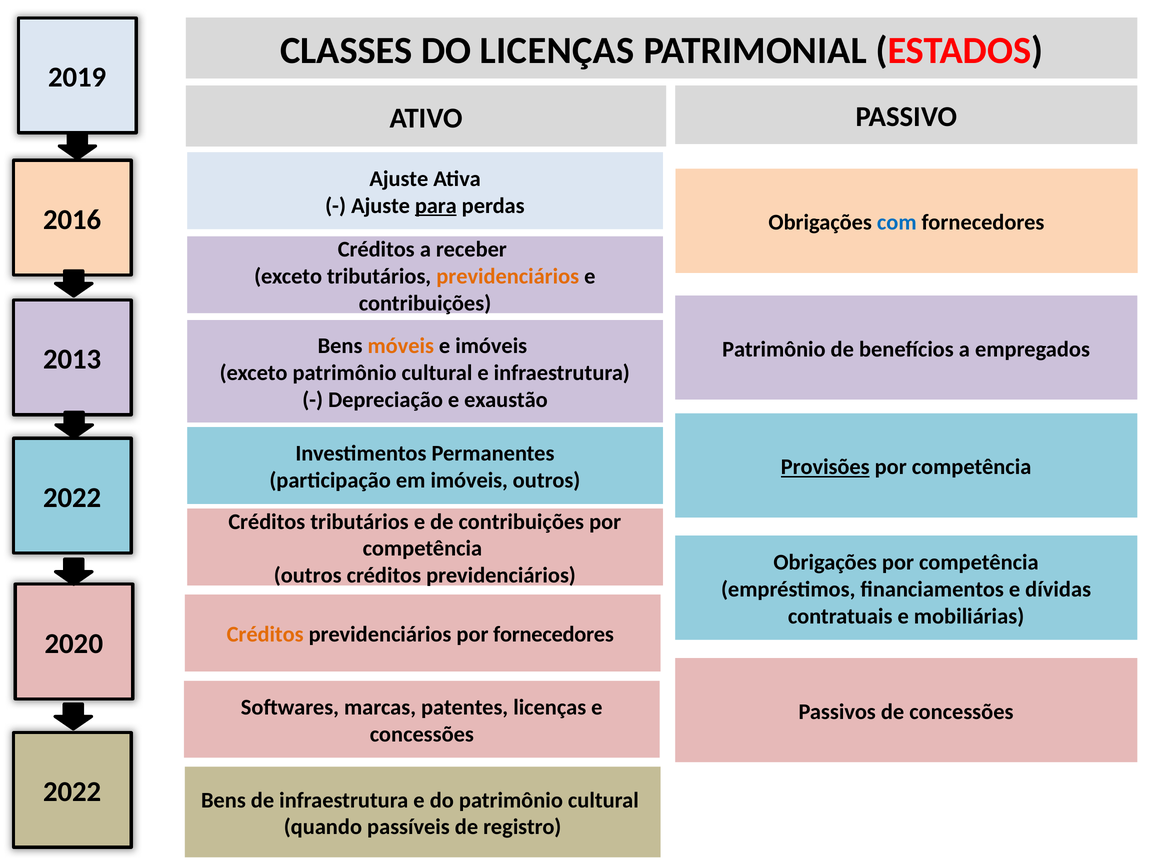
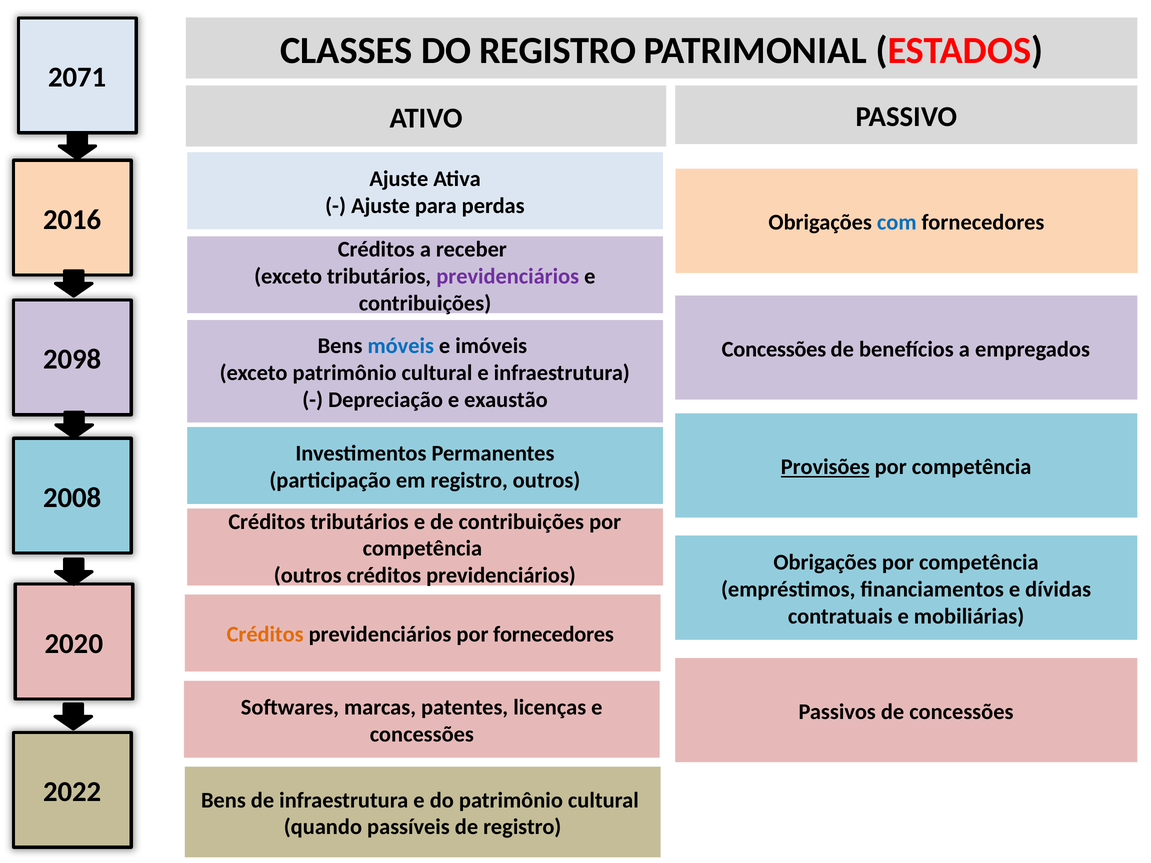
DO LICENÇAS: LICENÇAS -> REGISTRO
2019: 2019 -> 2071
para underline: present -> none
previdenciários at (508, 276) colour: orange -> purple
móveis colour: orange -> blue
Patrimônio at (774, 349): Patrimônio -> Concessões
2013: 2013 -> 2098
em imóveis: imóveis -> registro
2022 at (72, 498): 2022 -> 2008
